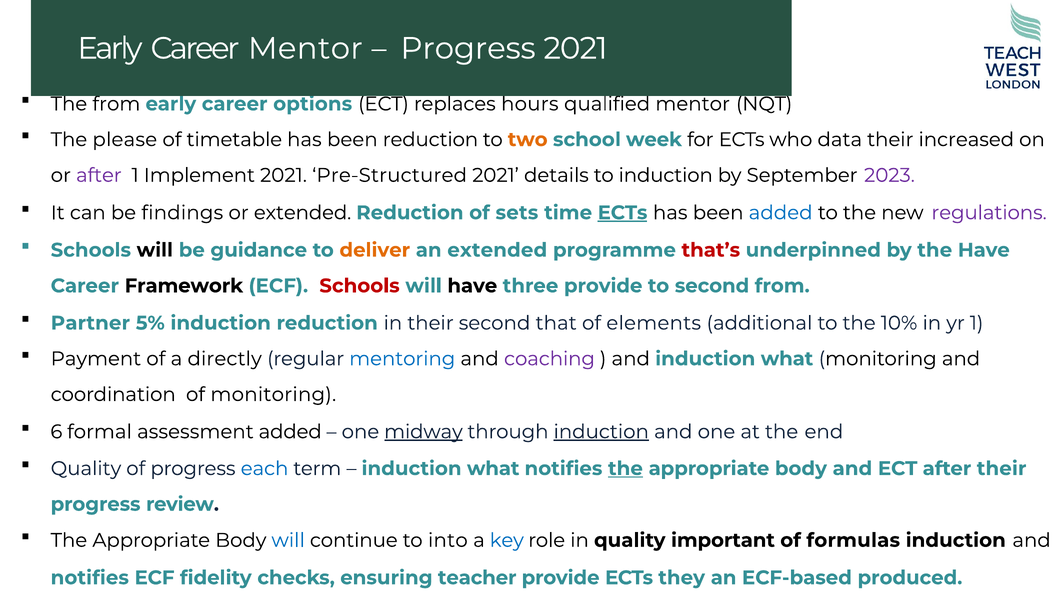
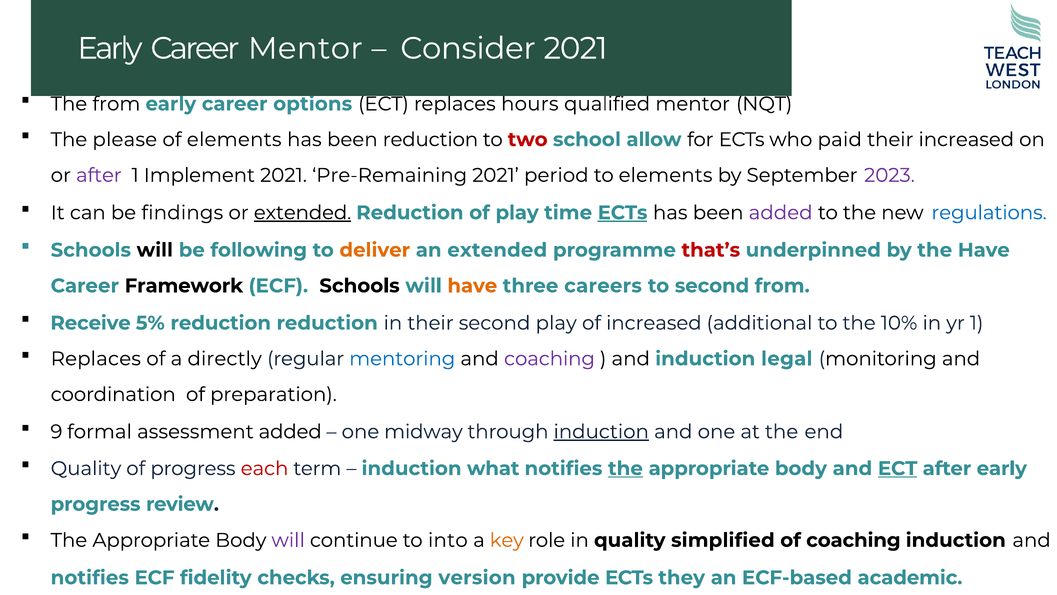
Progress at (468, 48): Progress -> Consider
of timetable: timetable -> elements
two colour: orange -> red
week: week -> allow
data: data -> paid
Pre-Structured: Pre-Structured -> Pre-Remaining
details: details -> period
to induction: induction -> elements
extended at (303, 213) underline: none -> present
of sets: sets -> play
added at (781, 213) colour: blue -> purple
regulations colour: purple -> blue
guidance: guidance -> following
Schools at (360, 286) colour: red -> black
have at (472, 286) colour: black -> orange
three provide: provide -> careers
Partner: Partner -> Receive
5% induction: induction -> reduction
second that: that -> play
of elements: elements -> increased
Payment at (96, 358): Payment -> Replaces
and induction what: what -> legal
of monitoring: monitoring -> preparation
6: 6 -> 9
midway underline: present -> none
each colour: blue -> red
ECT at (898, 468) underline: none -> present
after their: their -> early
will at (288, 540) colour: blue -> purple
key colour: blue -> orange
important: important -> simplified
of formulas: formulas -> coaching
teacher: teacher -> version
produced: produced -> academic
